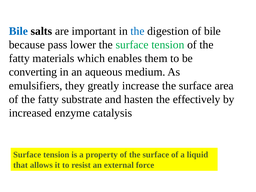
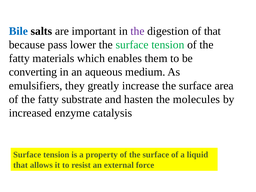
the at (138, 31) colour: blue -> purple
of bile: bile -> that
effectively: effectively -> molecules
